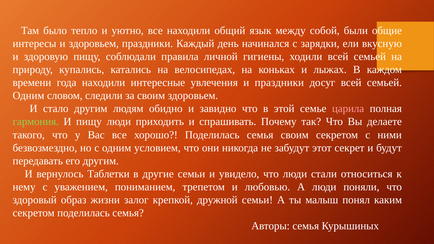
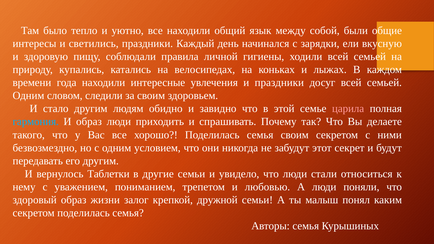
и здоровьем: здоровьем -> светились
гармония colour: light green -> light blue
И пищу: пищу -> образ
